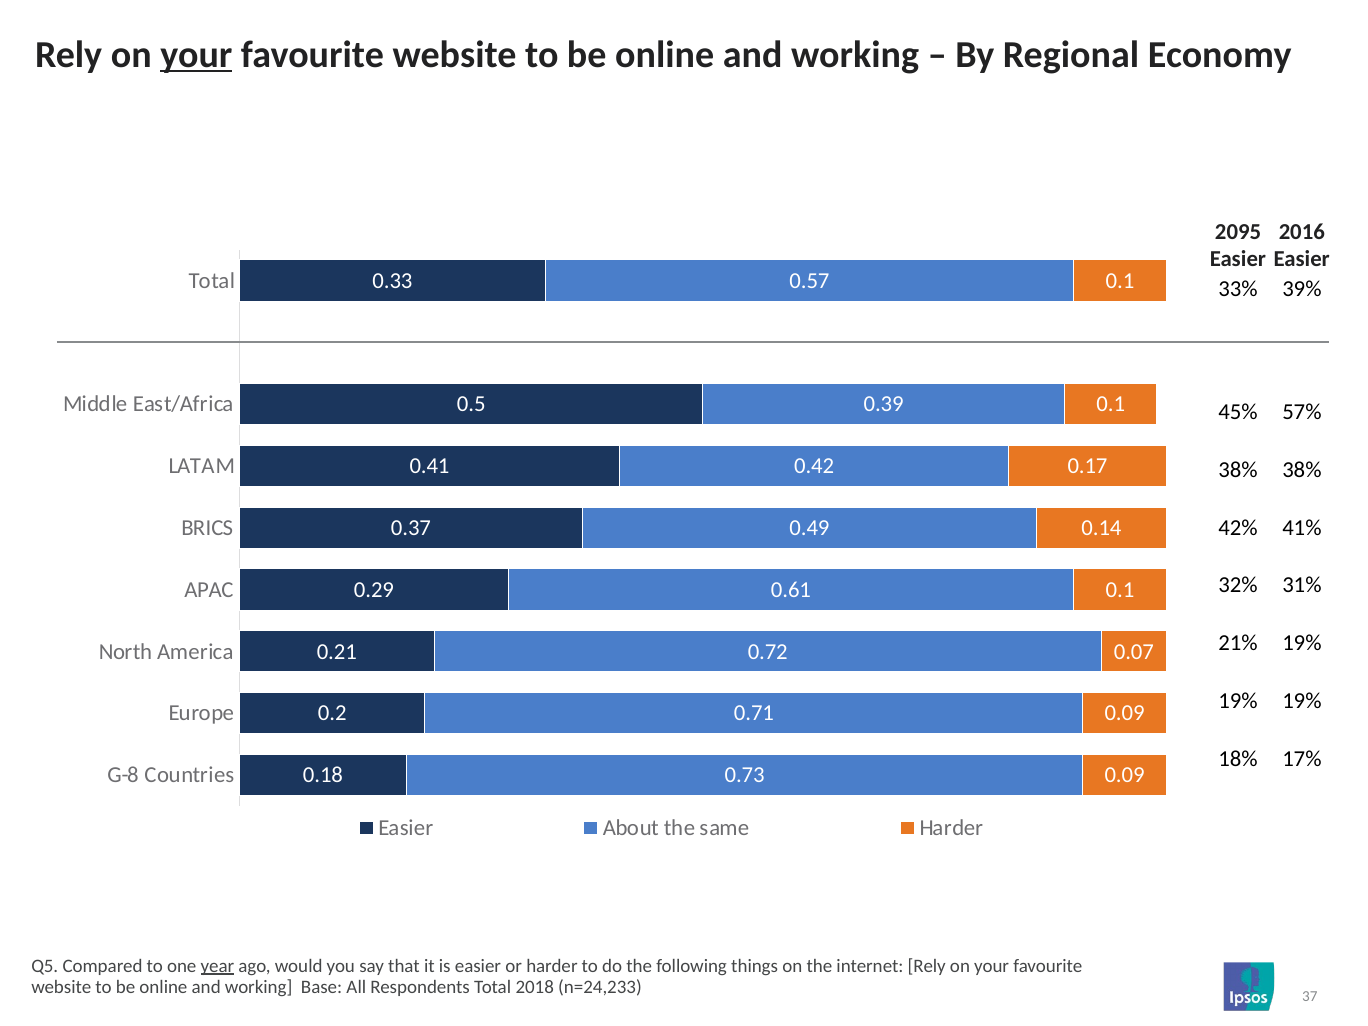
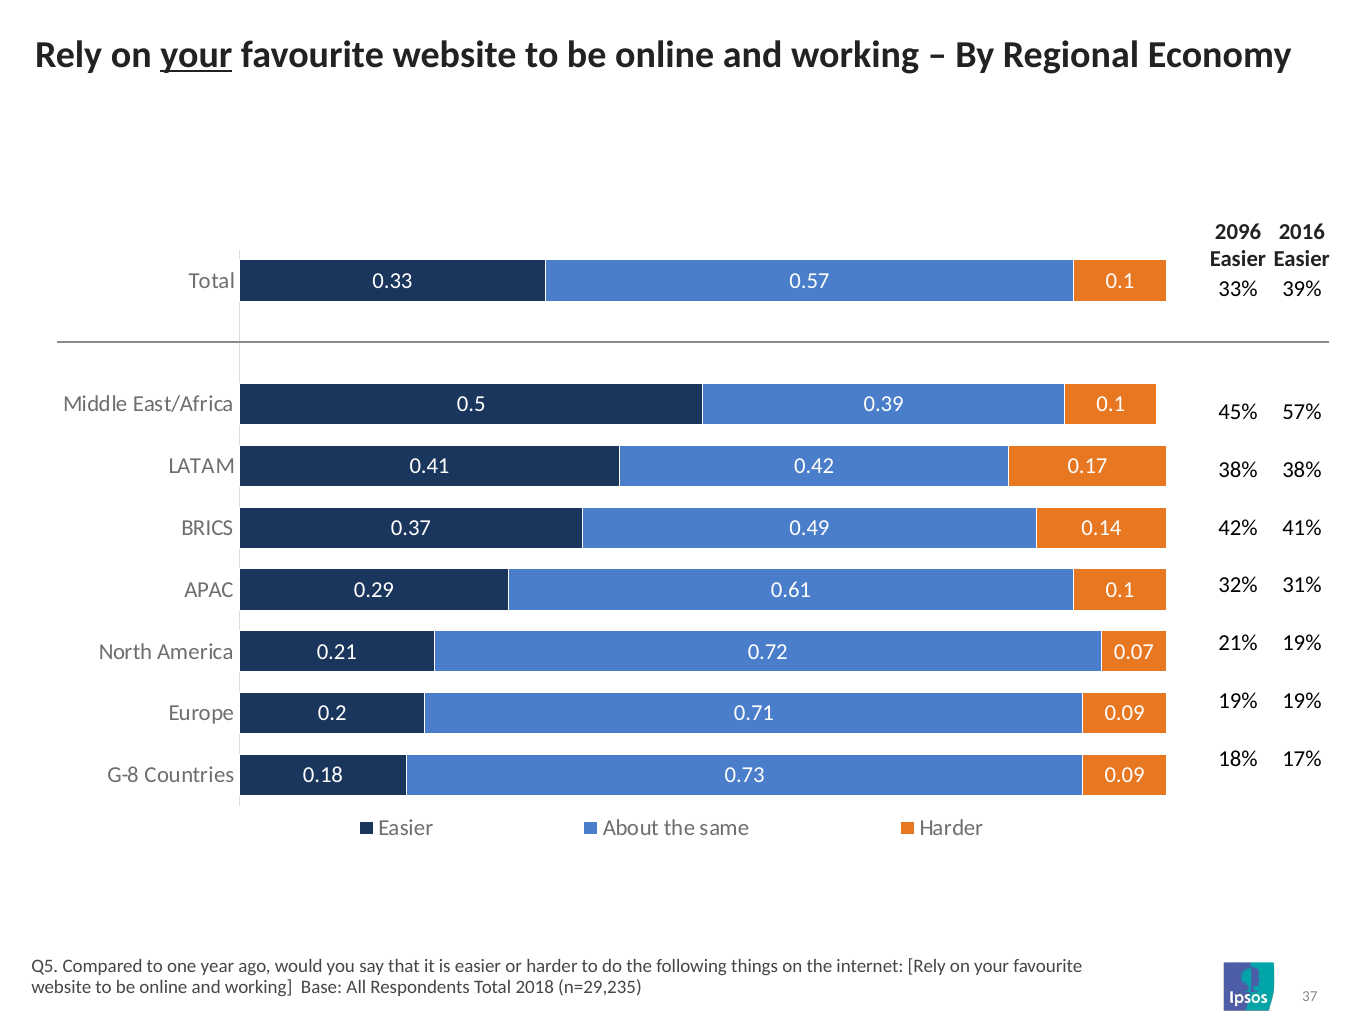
2095: 2095 -> 2096
year underline: present -> none
n=24,233: n=24,233 -> n=29,235
